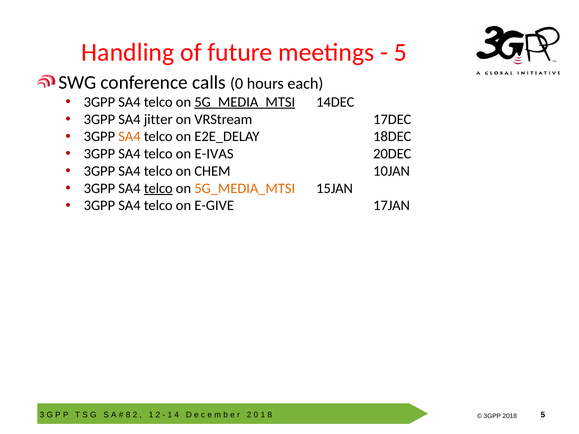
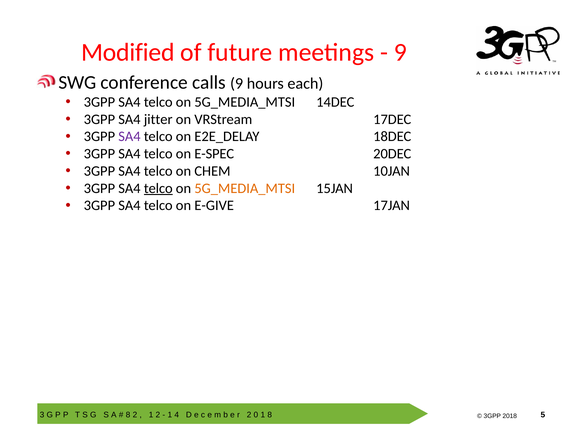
Handling: Handling -> Modified
5 at (400, 52): 5 -> 9
calls 0: 0 -> 9
5G_MEDIA_MTSI at (245, 102) underline: present -> none
SA4 at (129, 137) colour: orange -> purple
E-IVAS: E-IVAS -> E-SPEC
